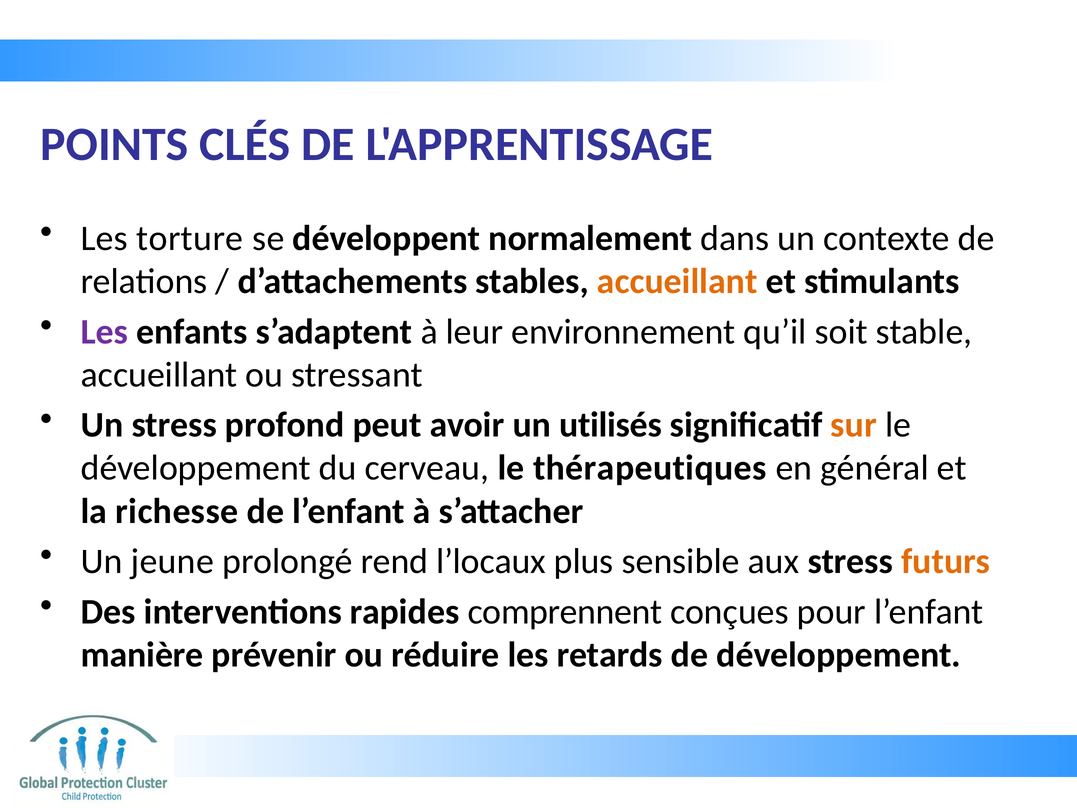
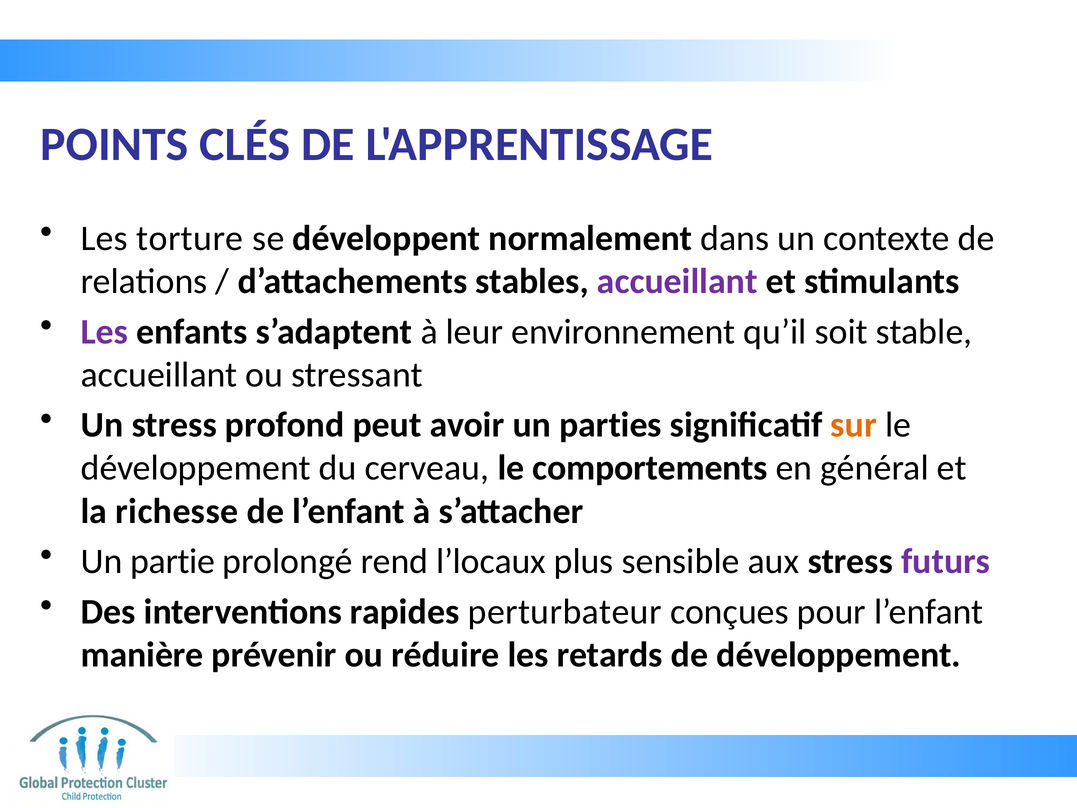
accueillant at (677, 281) colour: orange -> purple
utilisés: utilisés -> parties
thérapeutiques: thérapeutiques -> comportements
jeune: jeune -> partie
futurs colour: orange -> purple
comprennent: comprennent -> perturbateur
